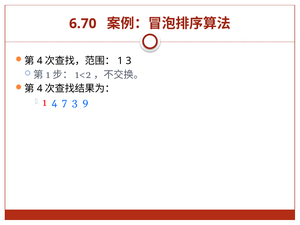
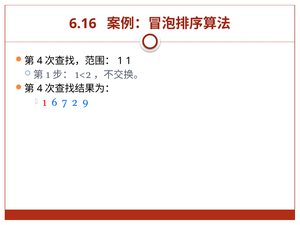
6.70: 6.70 -> 6.16
1 3: 3 -> 1
1 4: 4 -> 6
7 3: 3 -> 2
